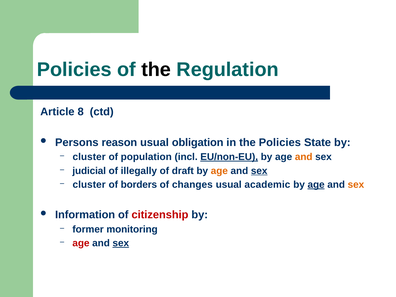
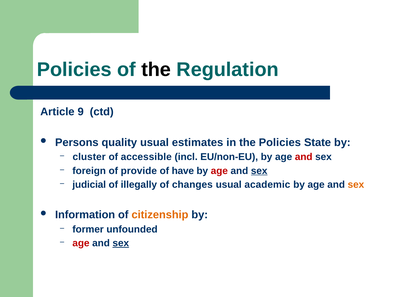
8: 8 -> 9
reason: reason -> quality
obligation: obligation -> estimates
population: population -> accessible
EU/non-EU underline: present -> none
and at (304, 157) colour: orange -> red
judicial: judicial -> foreign
illegally: illegally -> provide
draft: draft -> have
age at (219, 171) colour: orange -> red
cluster at (89, 185): cluster -> judicial
borders: borders -> illegally
age at (316, 185) underline: present -> none
citizenship colour: red -> orange
monitoring: monitoring -> unfounded
